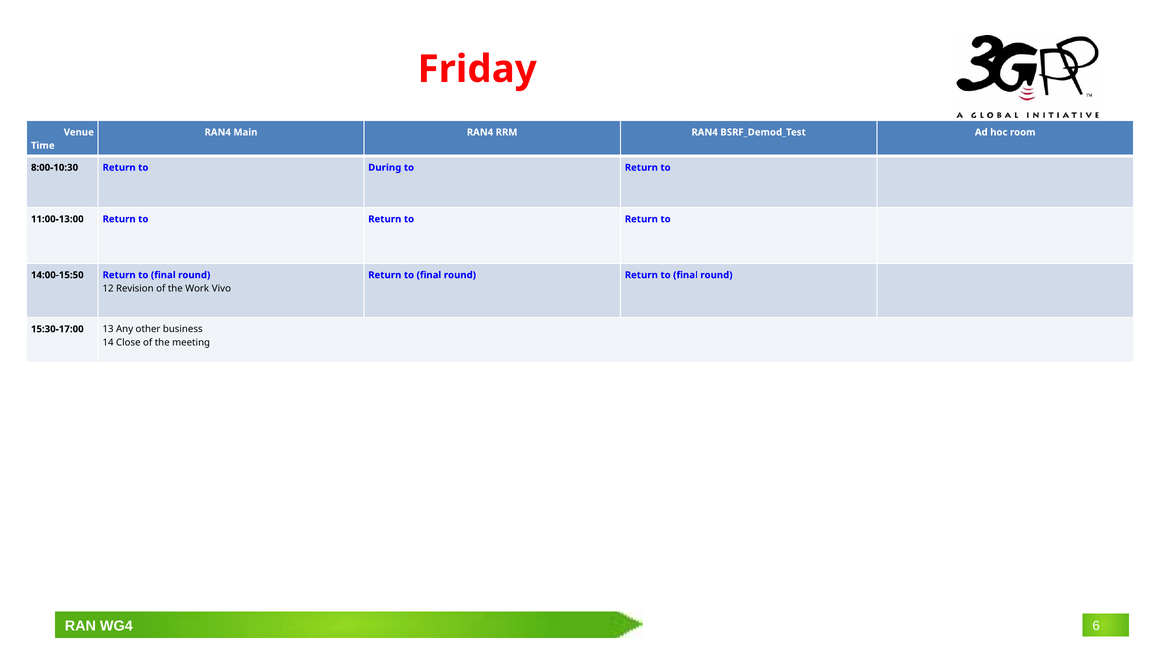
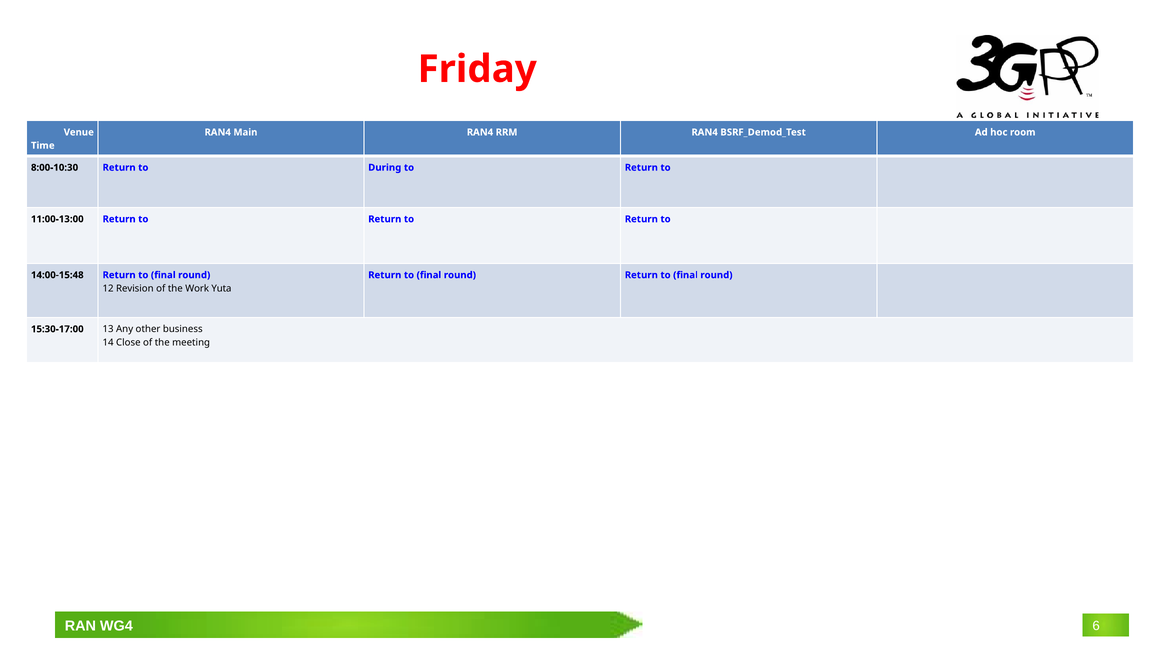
14:00-15:50: 14:00-15:50 -> 14:00-15:48
Vivo: Vivo -> Yuta
